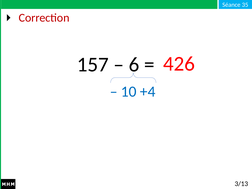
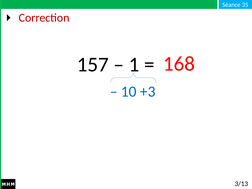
6: 6 -> 1
426: 426 -> 168
+4: +4 -> +3
